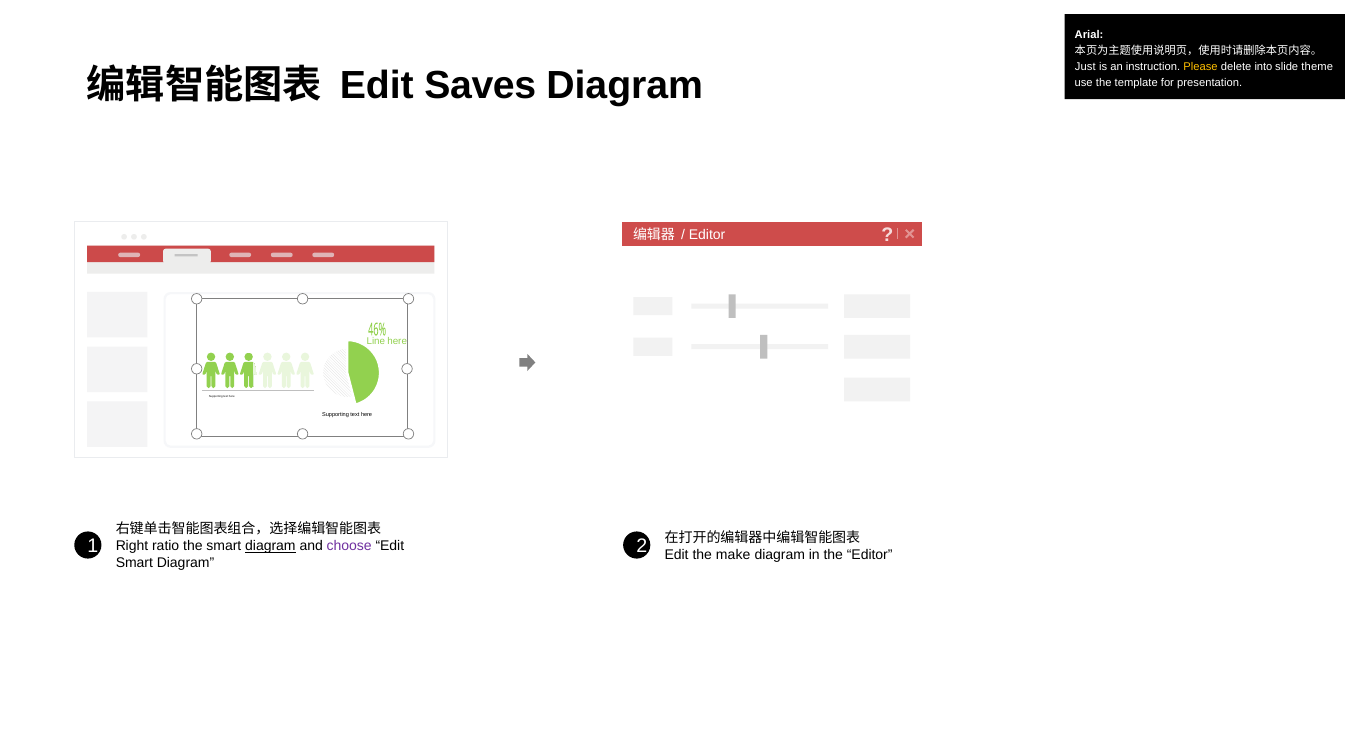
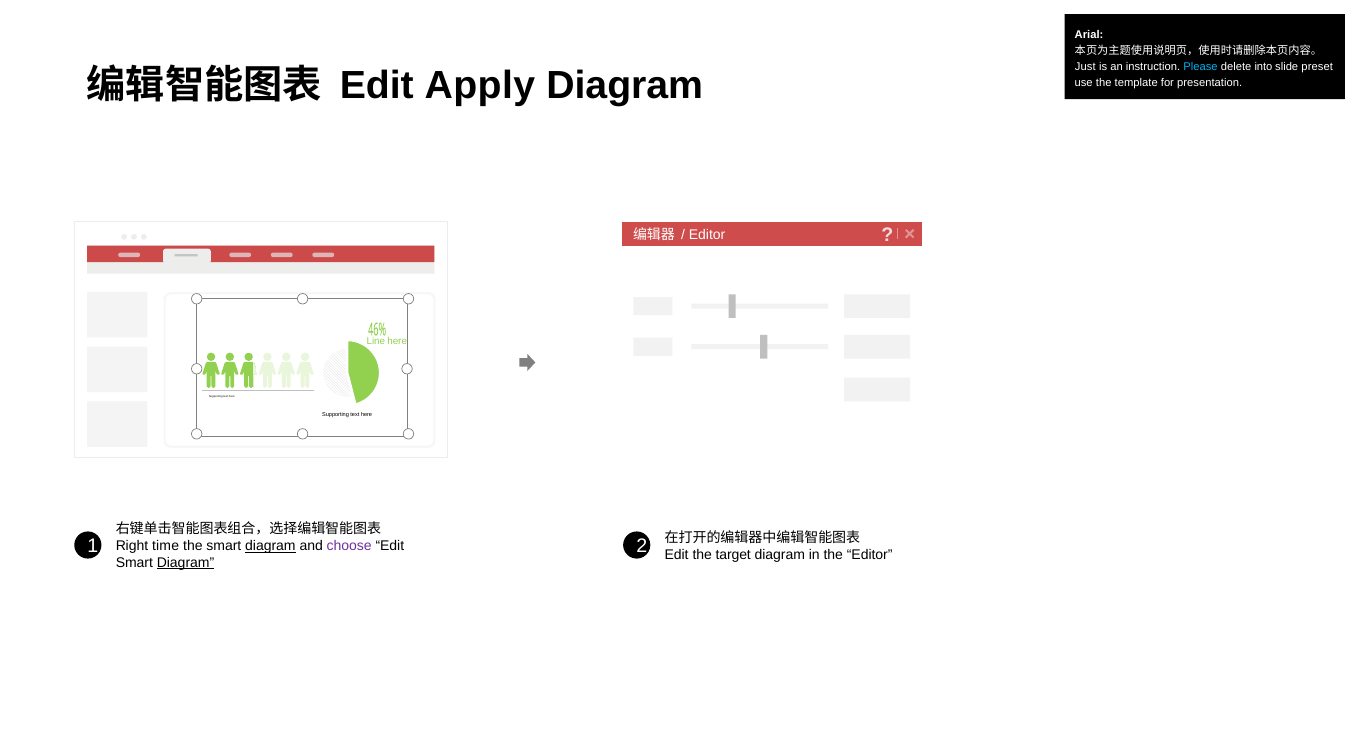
Please colour: yellow -> light blue
theme: theme -> preset
Saves: Saves -> Apply
ratio: ratio -> time
make: make -> target
Diagram at (186, 563) underline: none -> present
